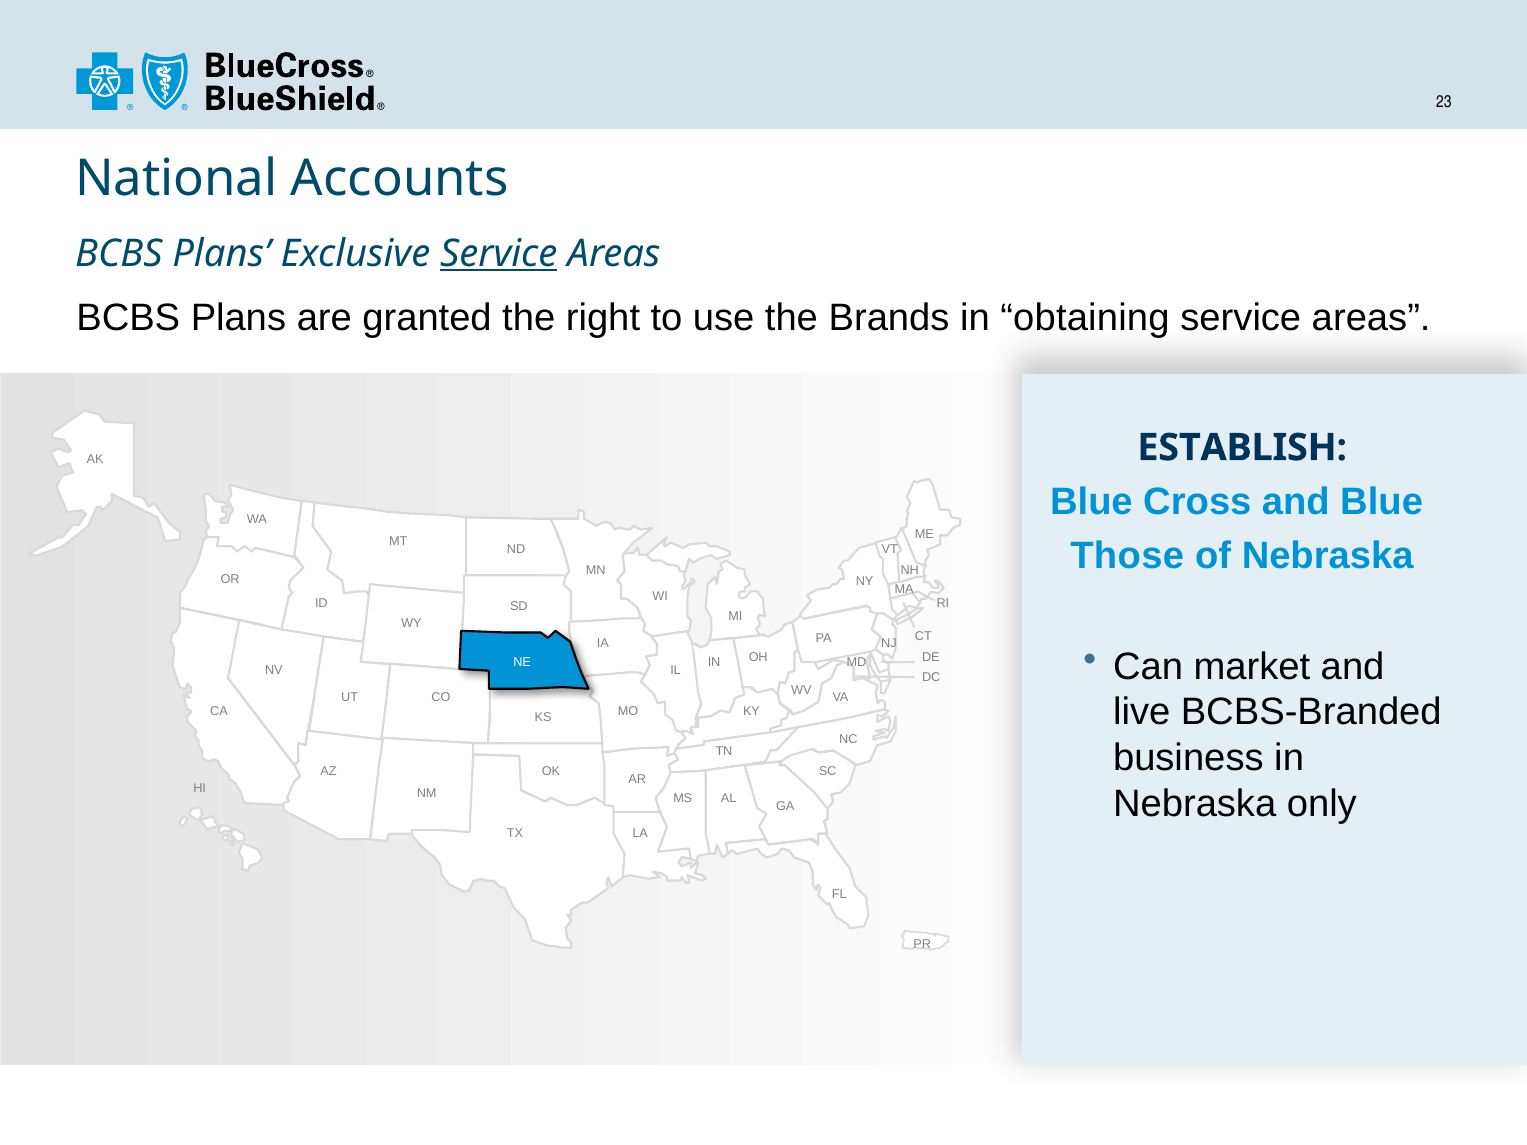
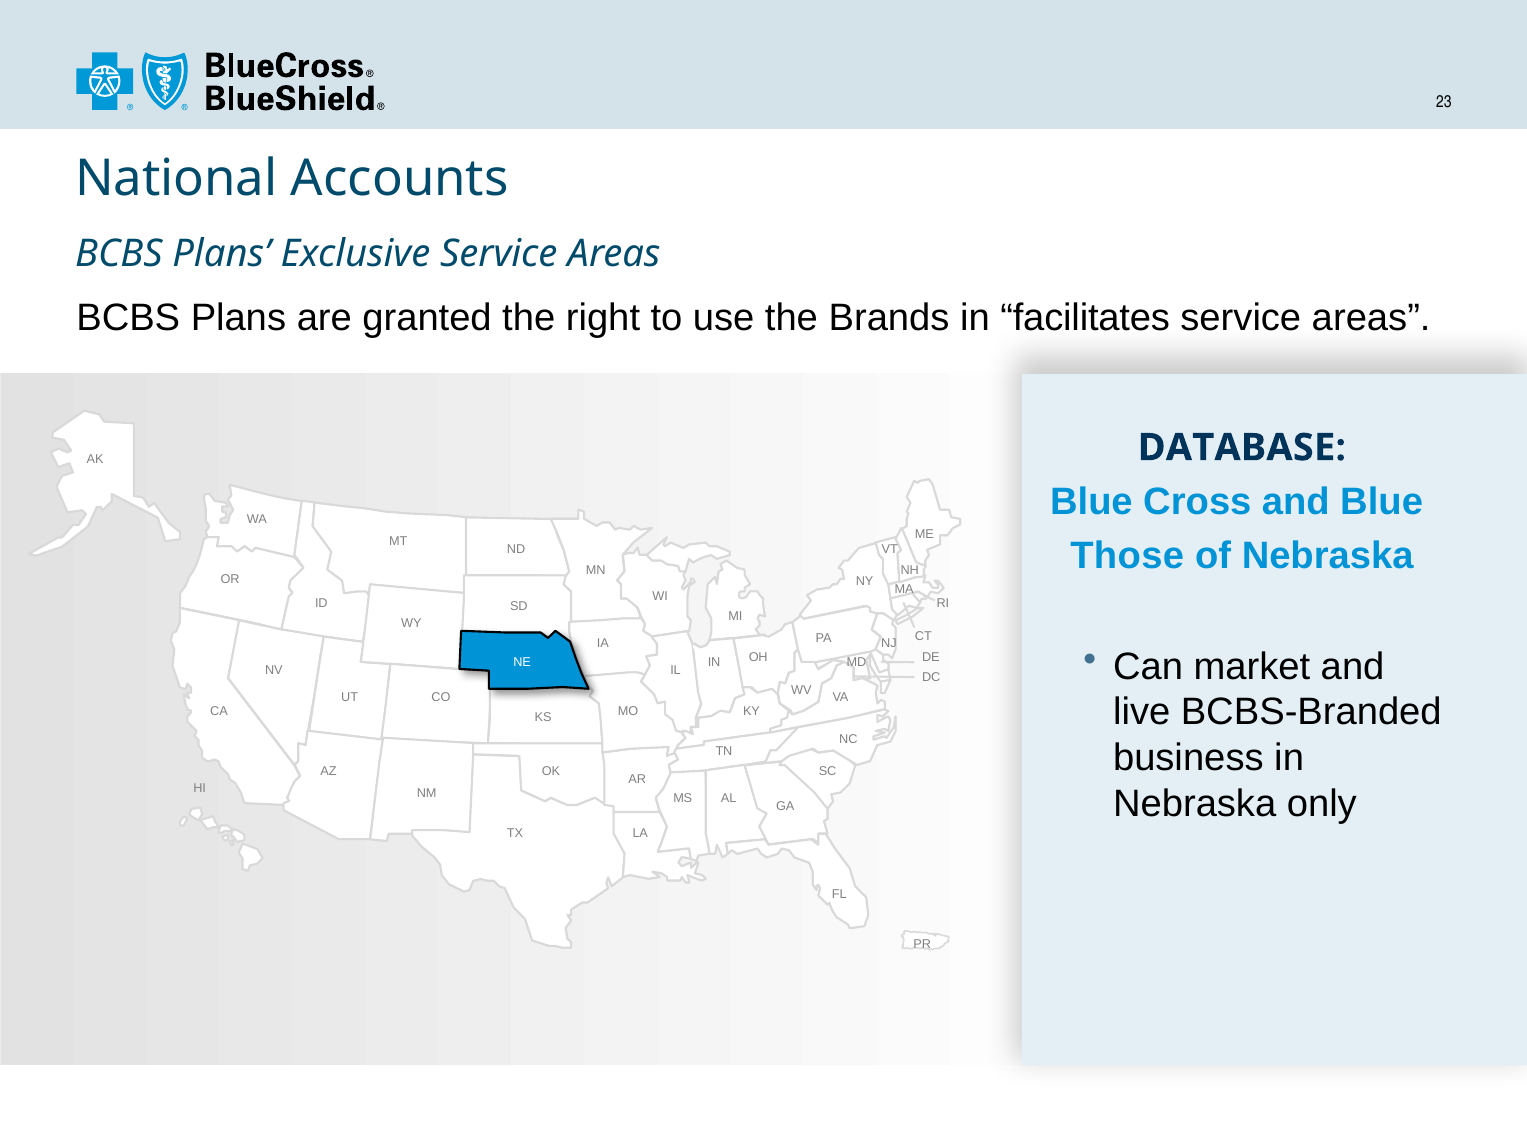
Service at (499, 254) underline: present -> none
obtaining: obtaining -> facilitates
ESTABLISH: ESTABLISH -> DATABASE
